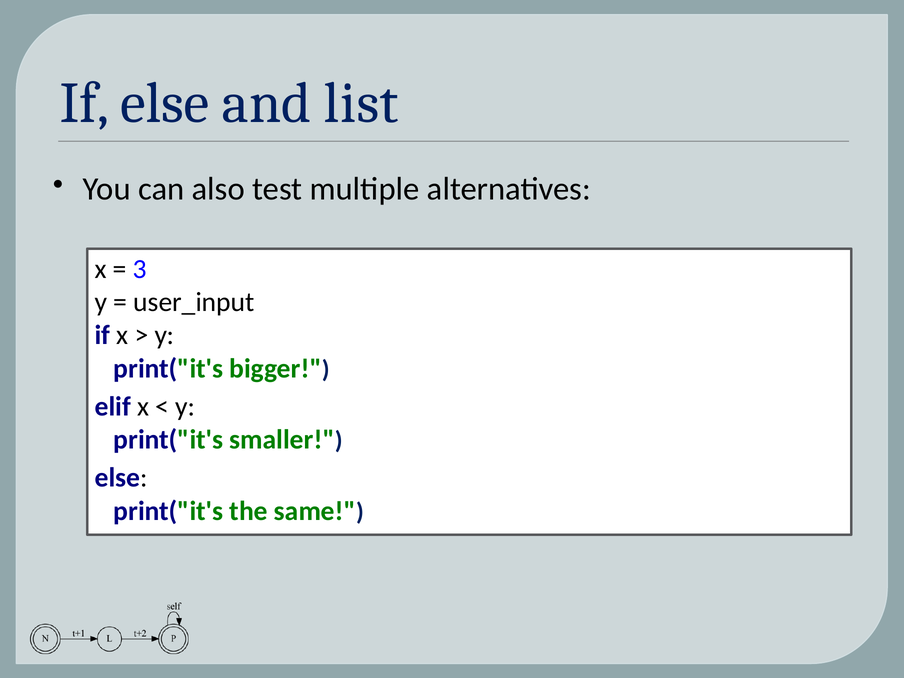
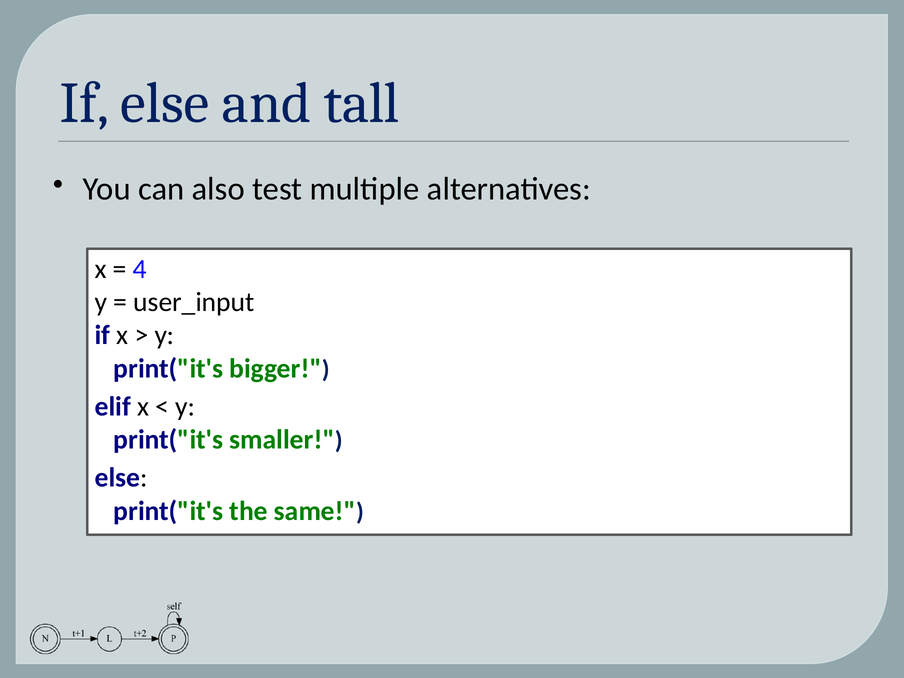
list: list -> tall
3: 3 -> 4
